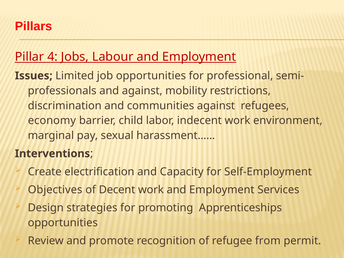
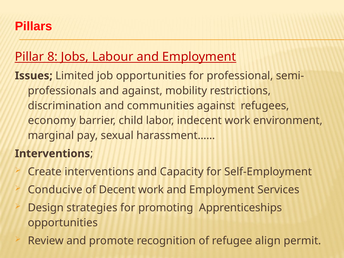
4: 4 -> 8
Create electrification: electrification -> interventions
Objectives: Objectives -> Conducive
from: from -> align
